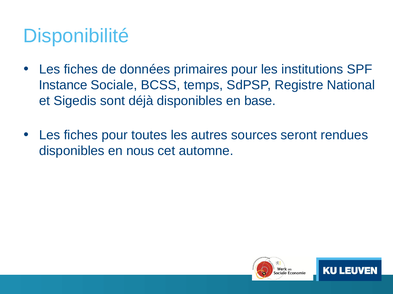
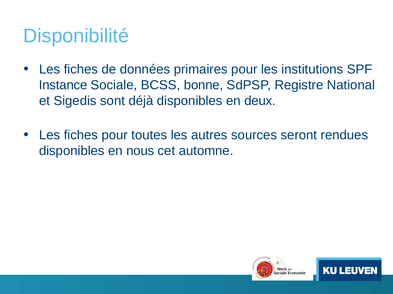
temps: temps -> bonne
base: base -> deux
